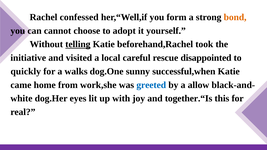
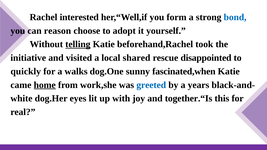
confessed: confessed -> interested
bond colour: orange -> blue
cannot: cannot -> reason
careful: careful -> shared
successful,when: successful,when -> fascinated,when
home underline: none -> present
allow: allow -> years
